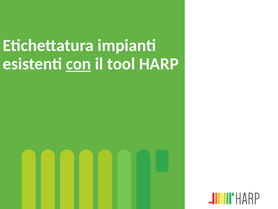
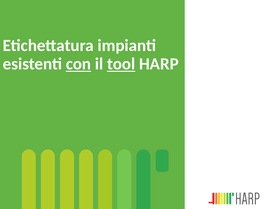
tool underline: none -> present
